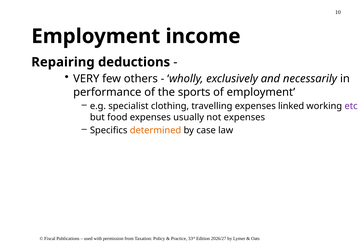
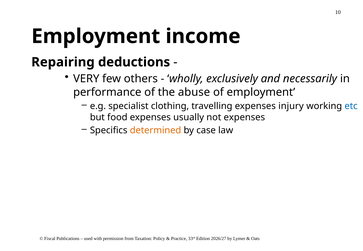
sports: sports -> abuse
linked: linked -> injury
etc colour: purple -> blue
